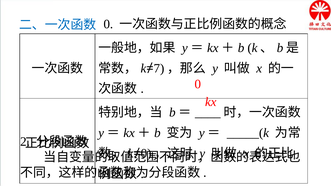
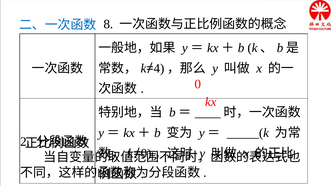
0 at (108, 24): 0 -> 8
7: 7 -> 4
